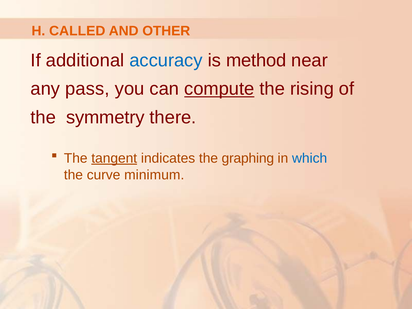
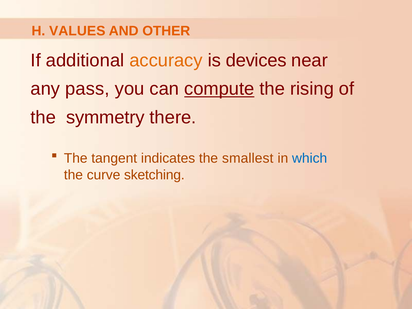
CALLED: CALLED -> VALUES
accuracy colour: blue -> orange
method: method -> devices
tangent underline: present -> none
graphing: graphing -> smallest
minimum: minimum -> sketching
